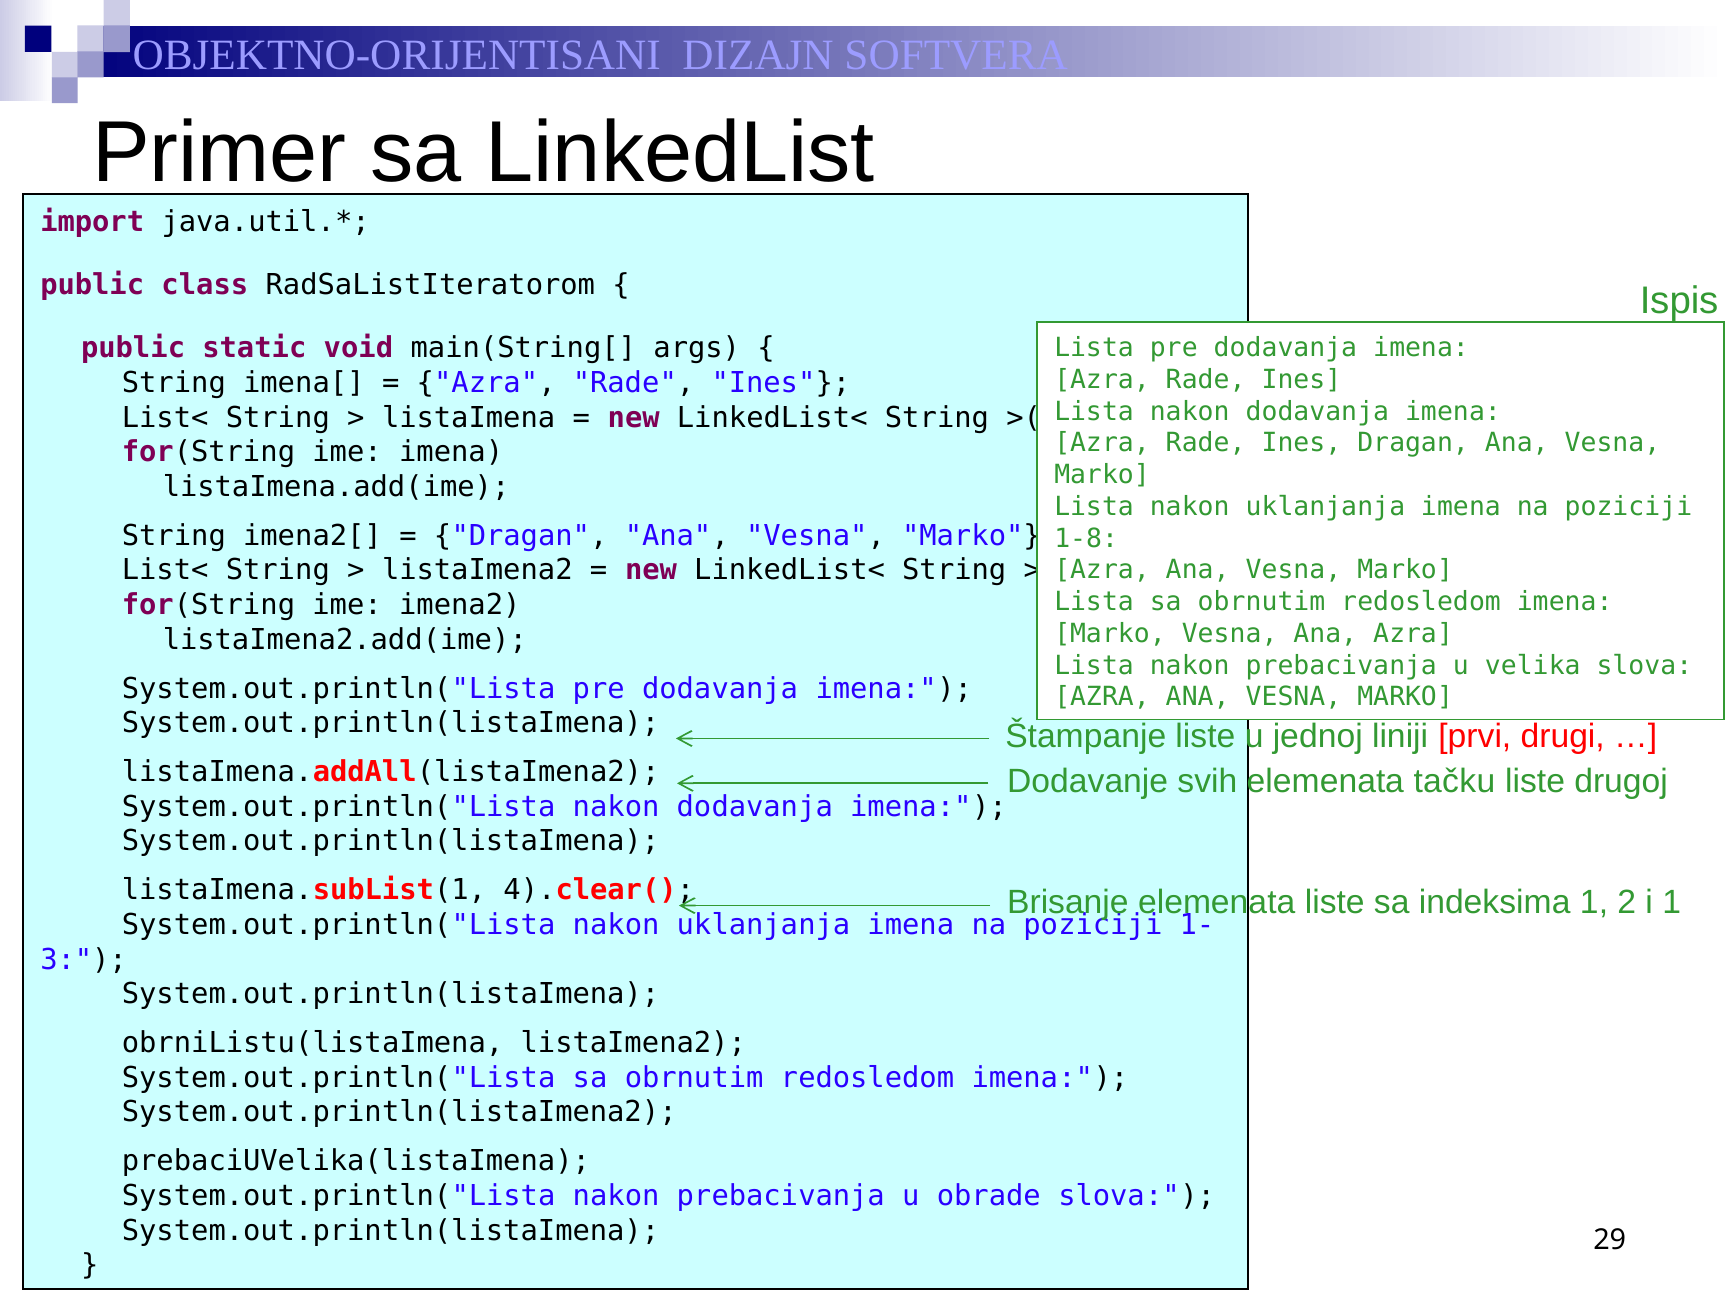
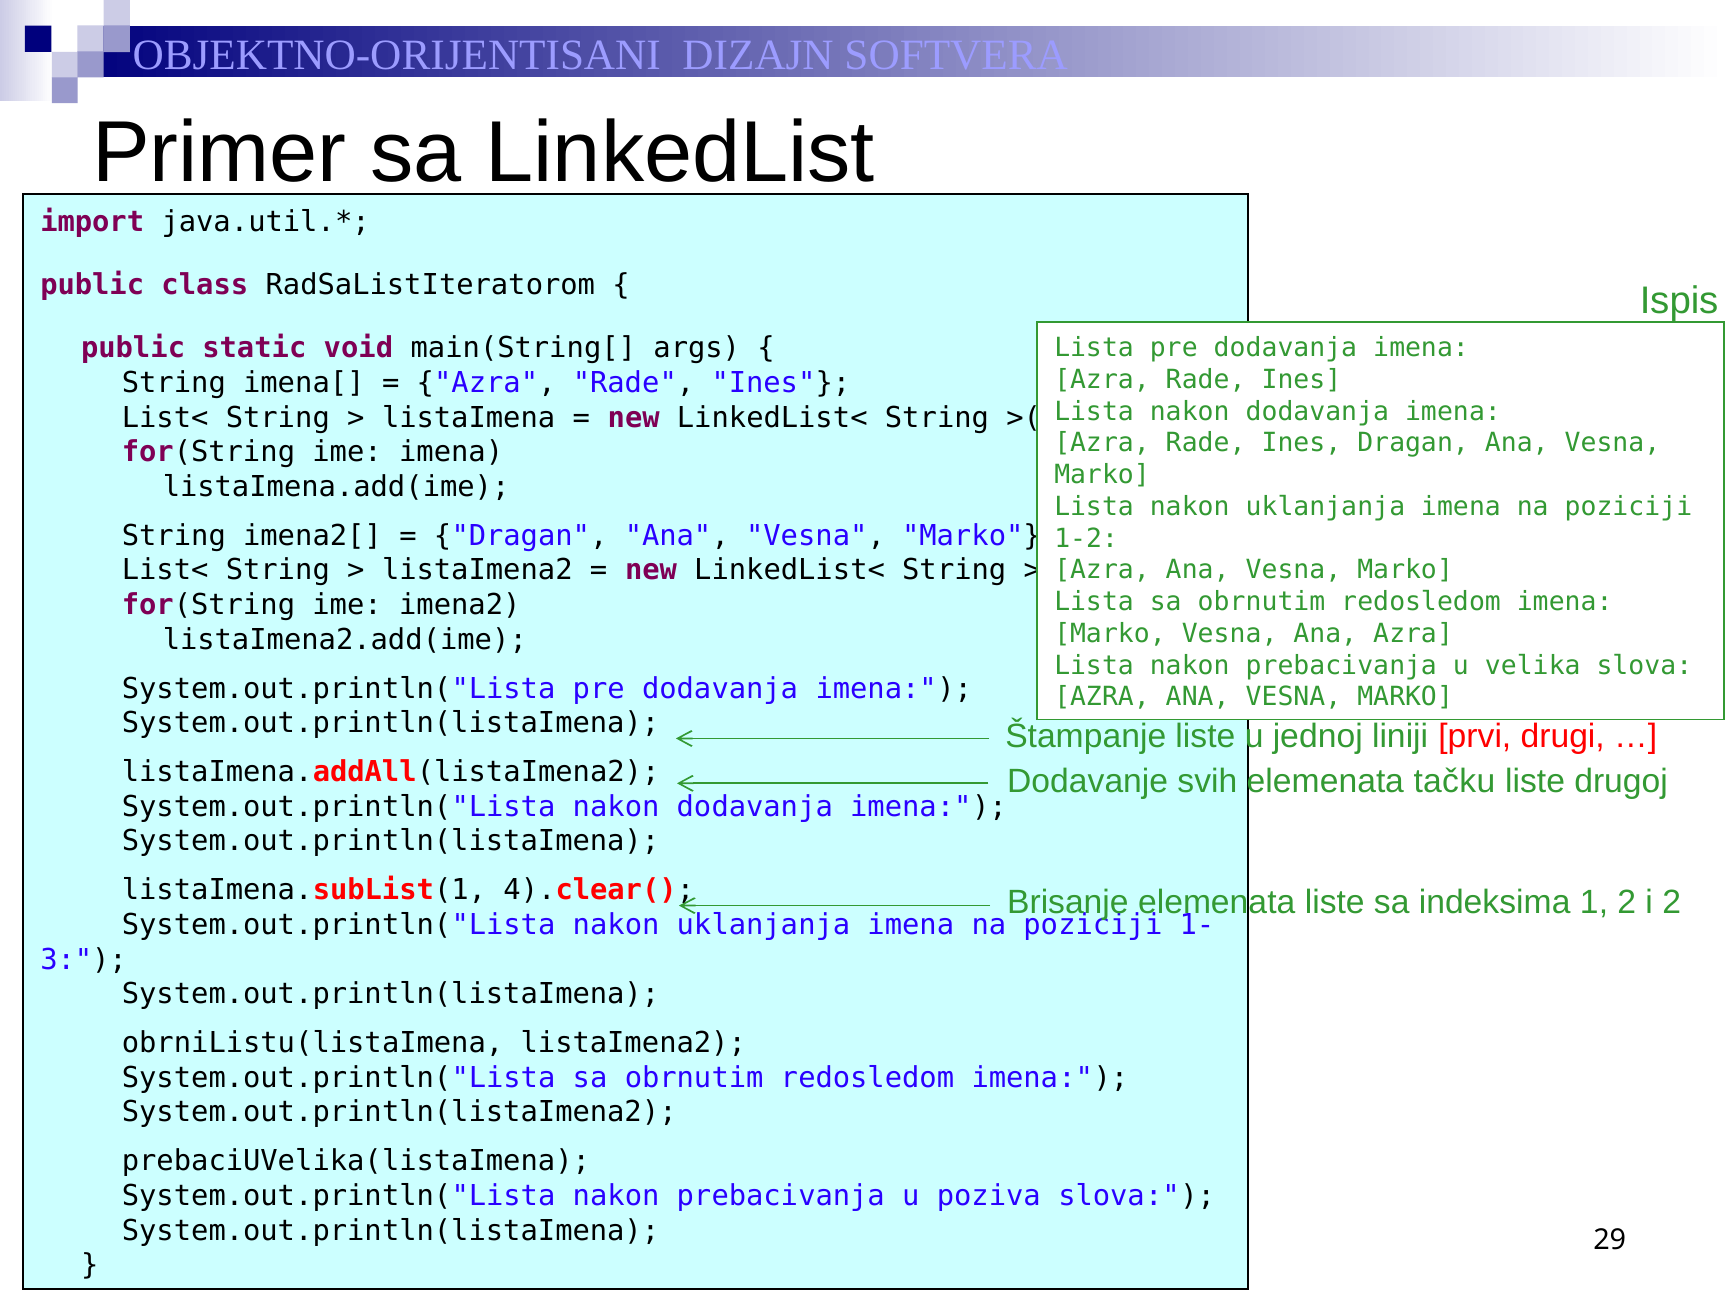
1-8: 1-8 -> 1-2
i 1: 1 -> 2
obrade: obrade -> poziva
